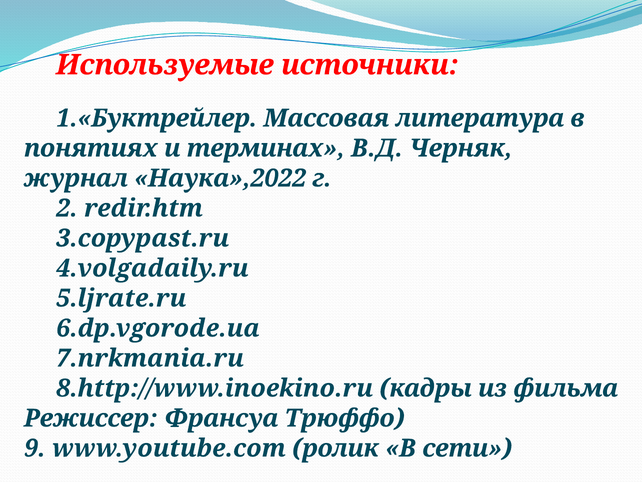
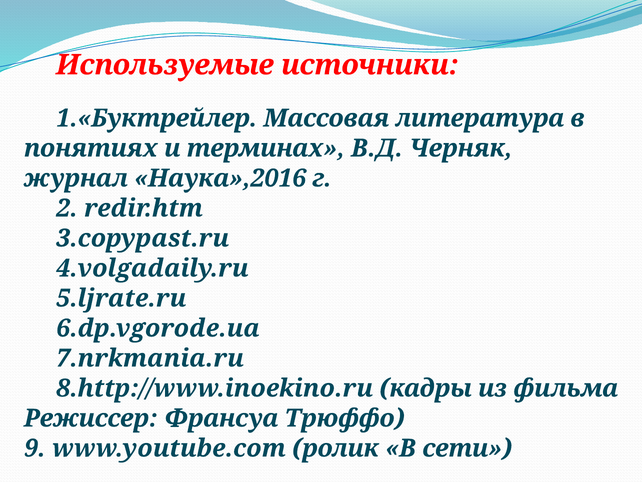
Наука»,2022: Наука»,2022 -> Наука»,2016
